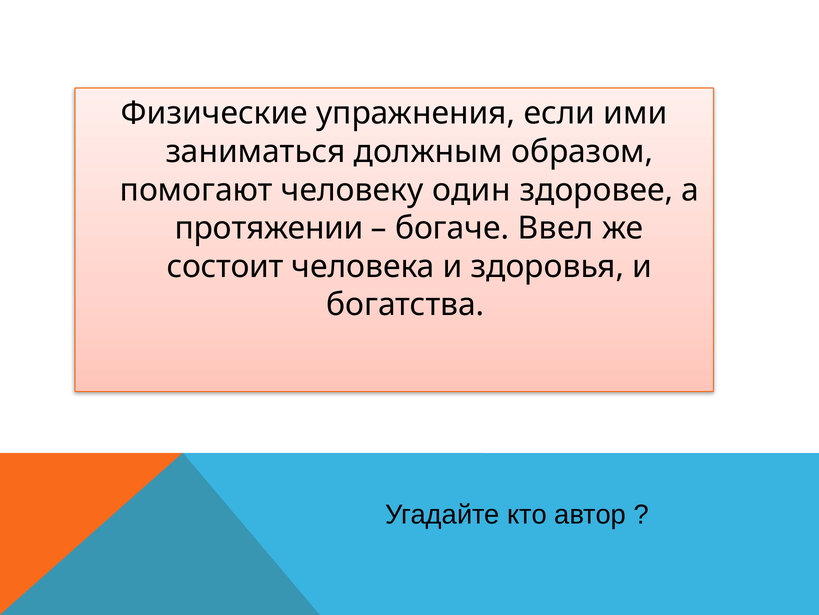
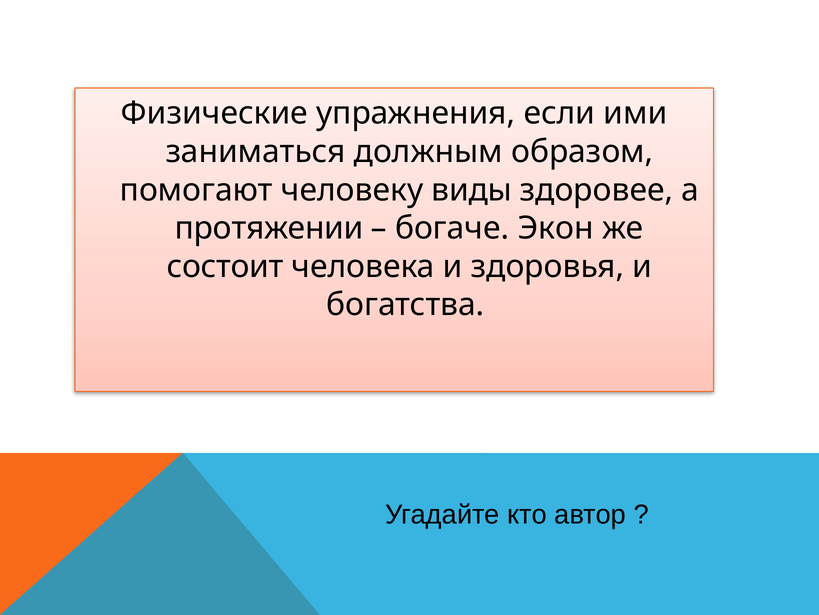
один: один -> виды
Ввел: Ввел -> Экон
